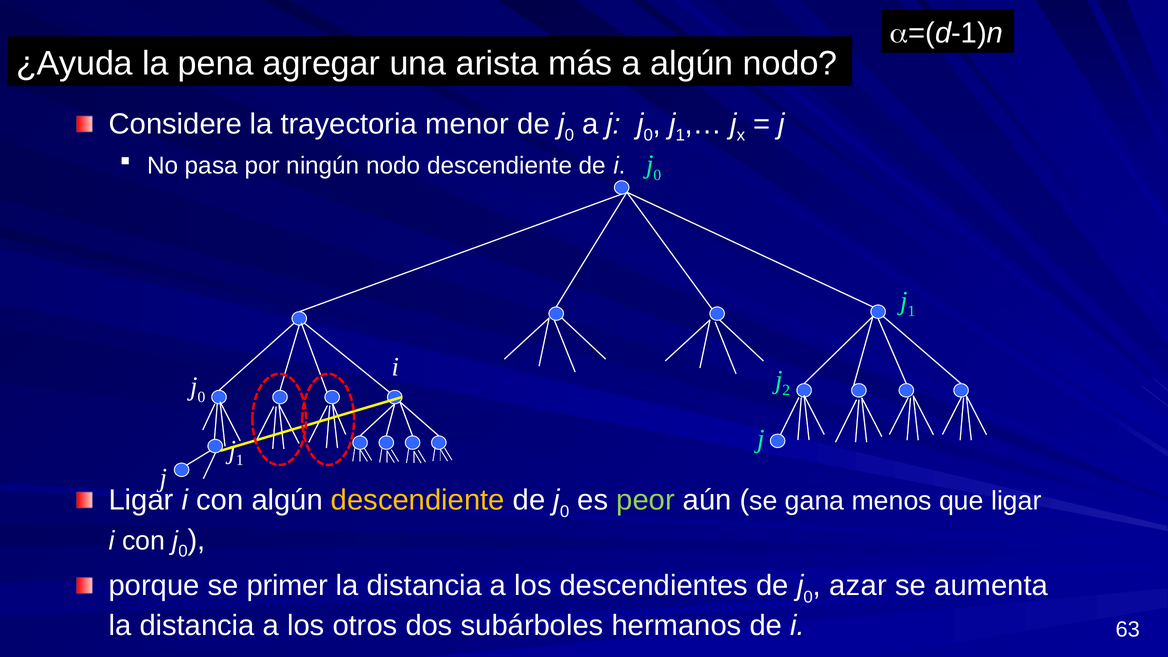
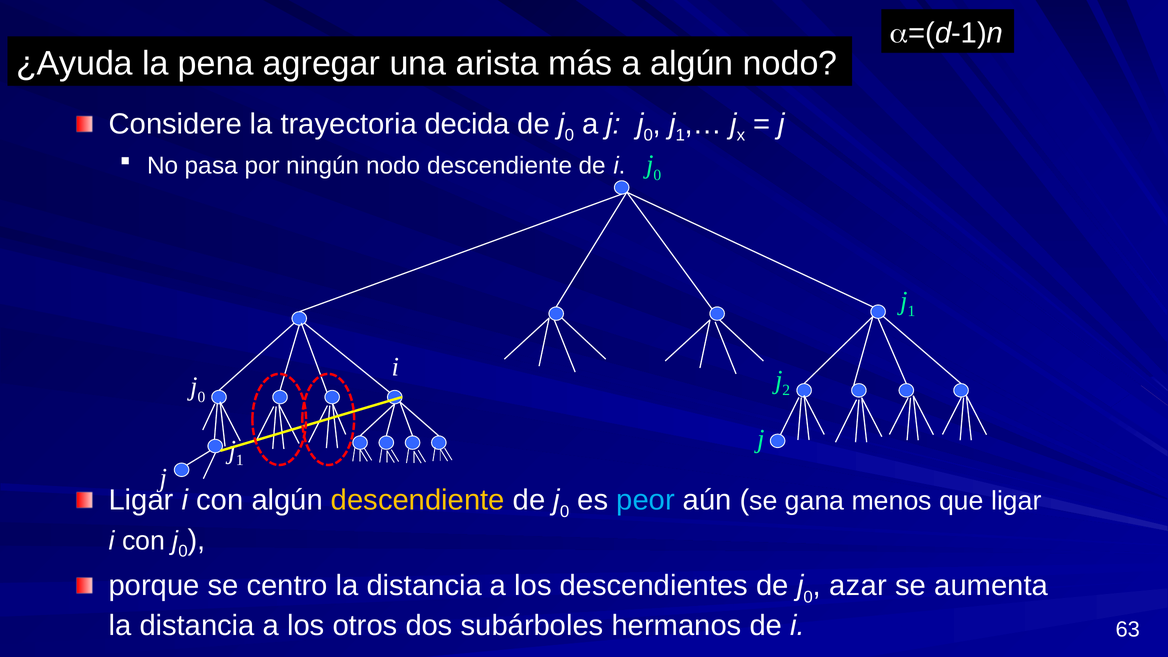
menor: menor -> decida
peor colour: light green -> light blue
primer: primer -> centro
